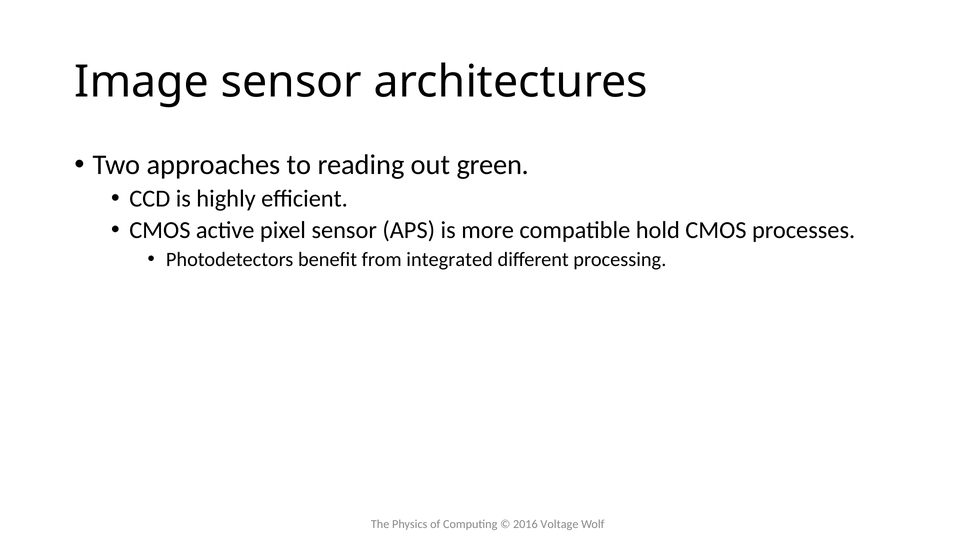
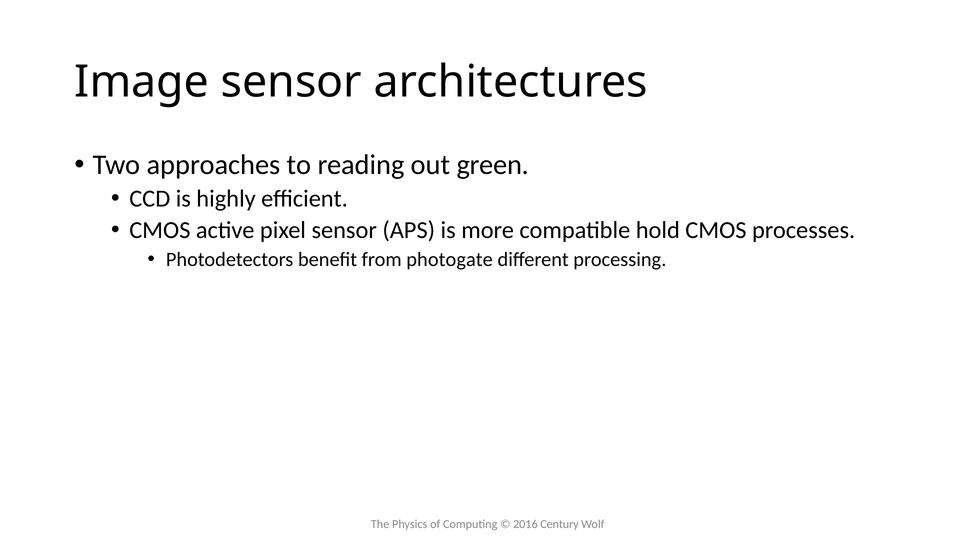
integrated: integrated -> photogate
Voltage: Voltage -> Century
